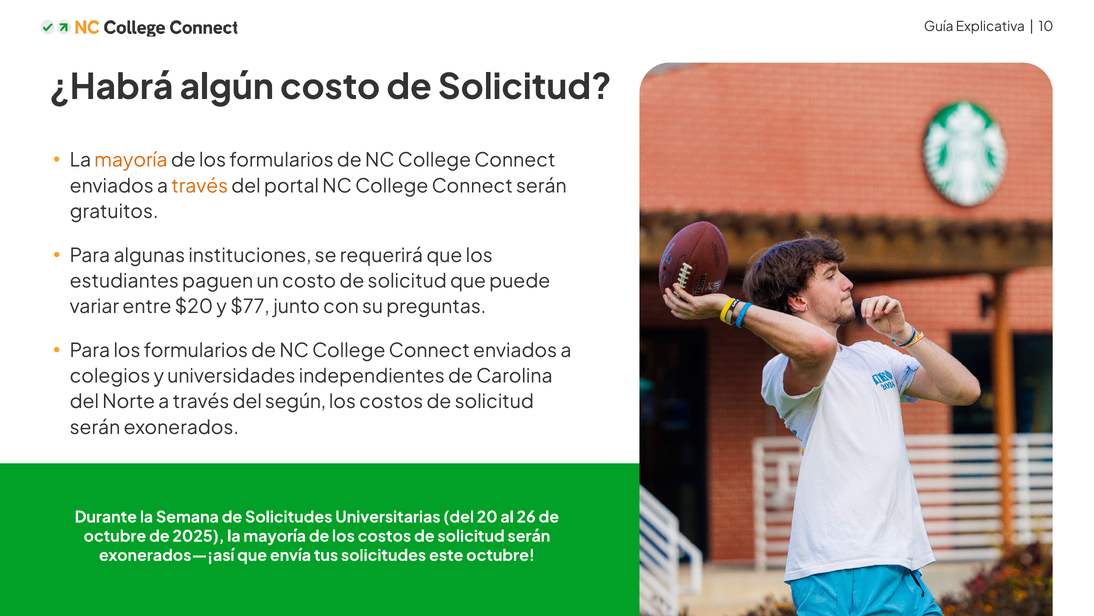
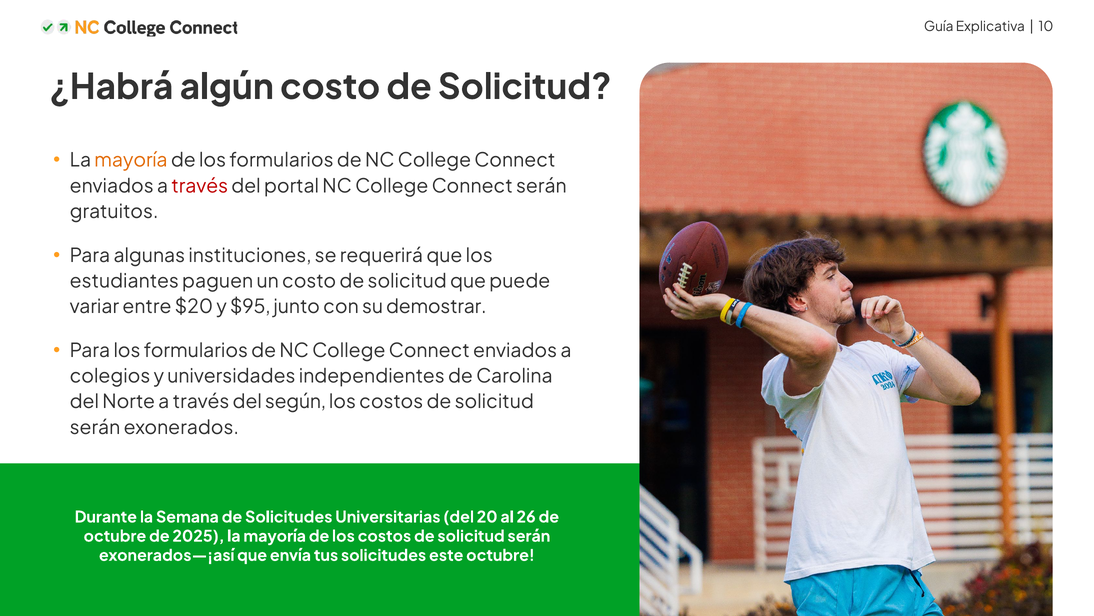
través at (200, 186) colour: orange -> red
$77: $77 -> $95
preguntas: preguntas -> demostrar
